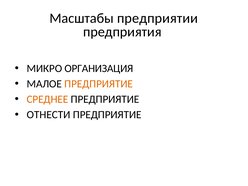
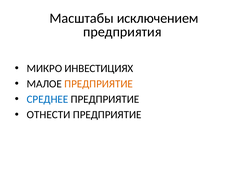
предприятии: предприятии -> исключением
ОРГАНИЗАЦИЯ: ОРГАНИЗАЦИЯ -> ИНВЕСТИЦИЯХ
СРЕДНЕЕ colour: orange -> blue
